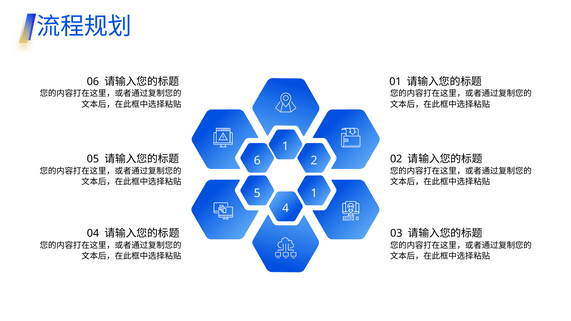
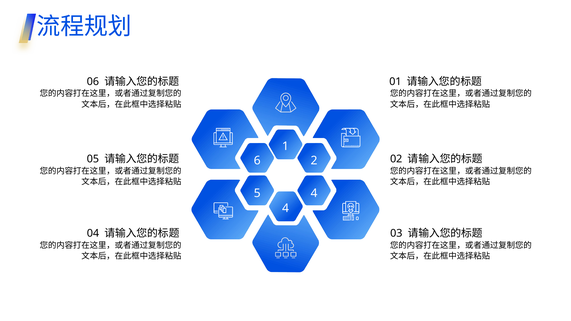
5 1: 1 -> 4
